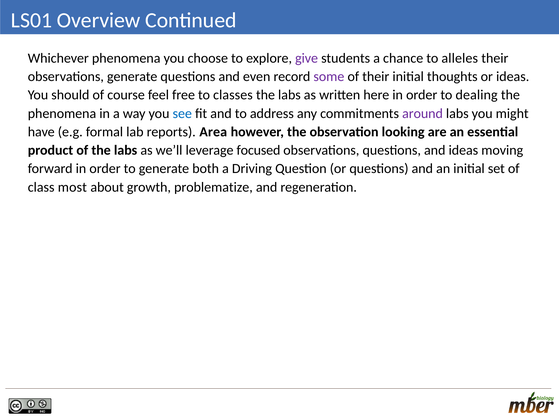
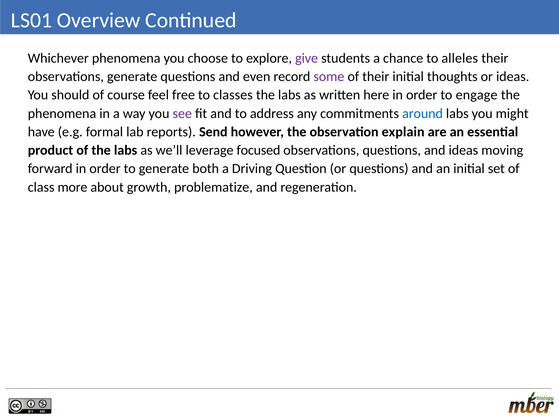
dealing: dealing -> engage
see colour: blue -> purple
around colour: purple -> blue
Area: Area -> Send
looking: looking -> explain
most: most -> more
